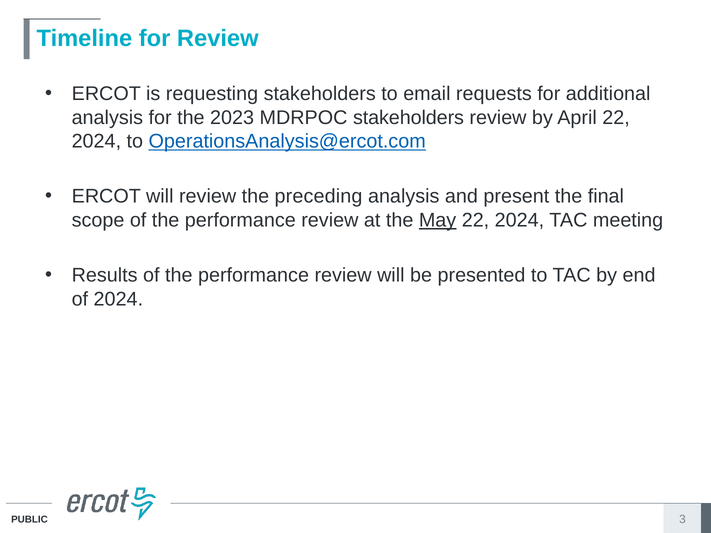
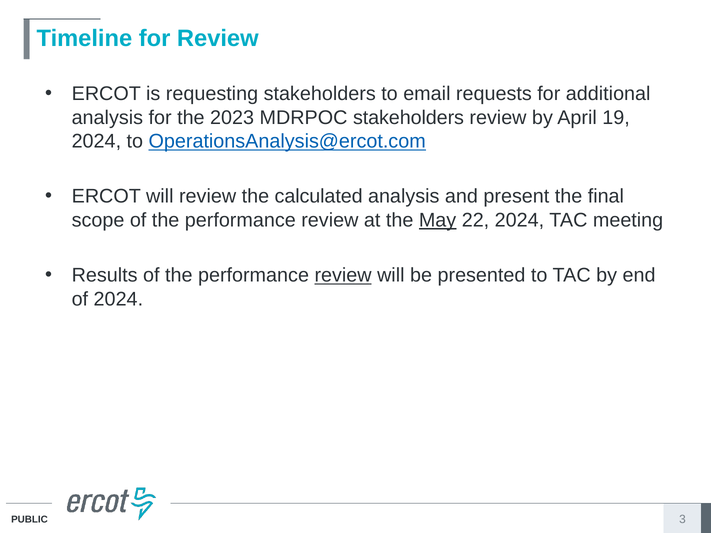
April 22: 22 -> 19
preceding: preceding -> calculated
review at (343, 276) underline: none -> present
